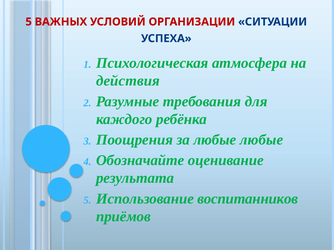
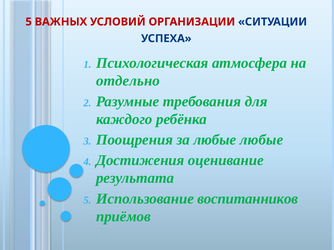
действия: действия -> отдельно
Обозначайте: Обозначайте -> Достижения
